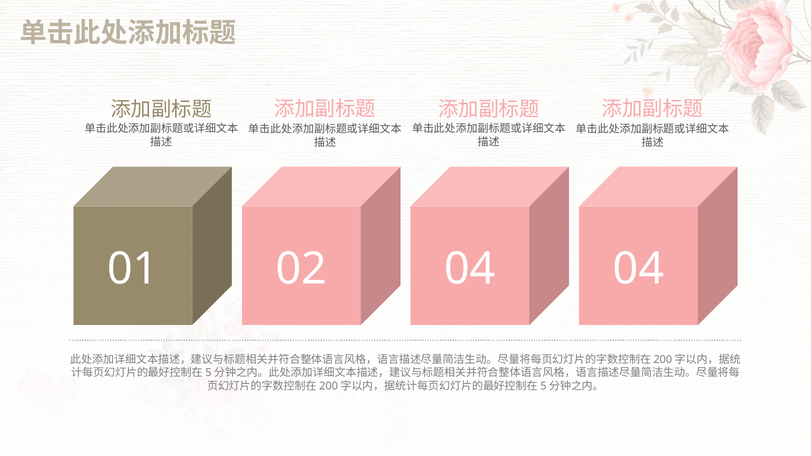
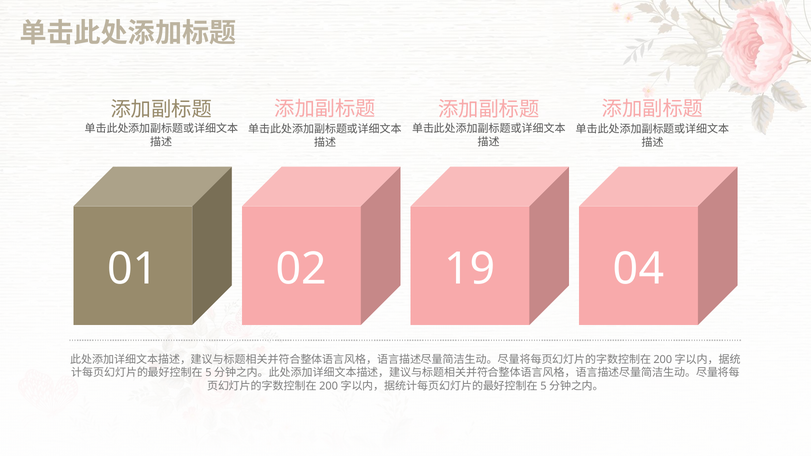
02 04: 04 -> 19
